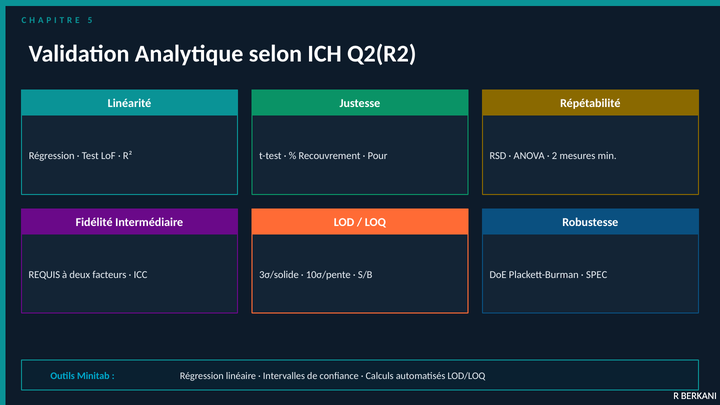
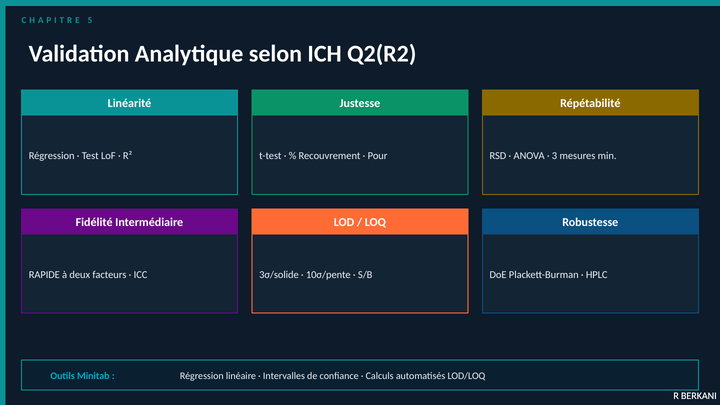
2: 2 -> 3
REQUIS: REQUIS -> RAPIDE
SPEC: SPEC -> HPLC
